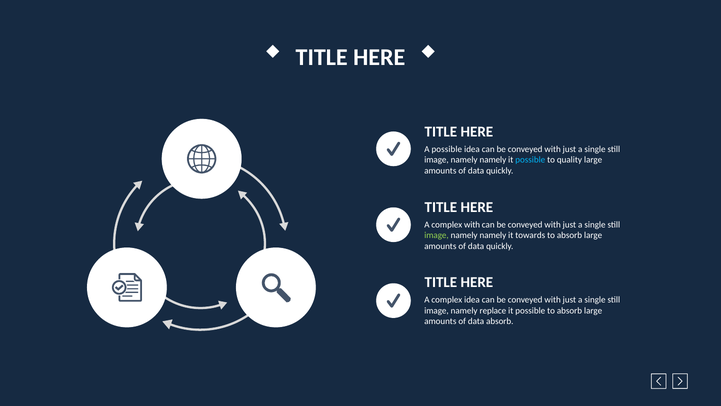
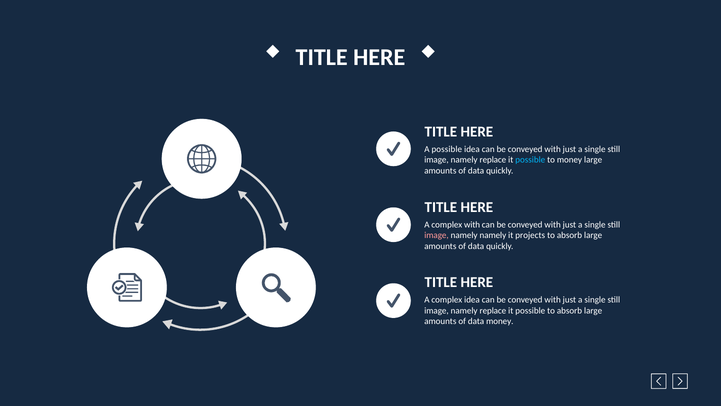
namely at (493, 160): namely -> replace
to quality: quality -> money
image at (436, 235) colour: light green -> pink
towards: towards -> projects
data absorb: absorb -> money
